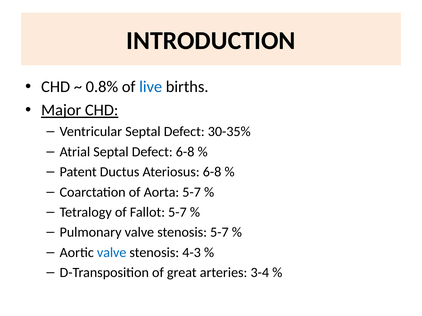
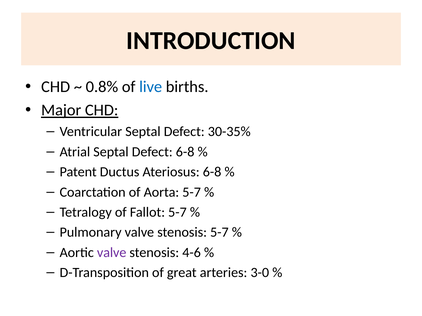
valve at (112, 253) colour: blue -> purple
4-3: 4-3 -> 4-6
3-4: 3-4 -> 3-0
